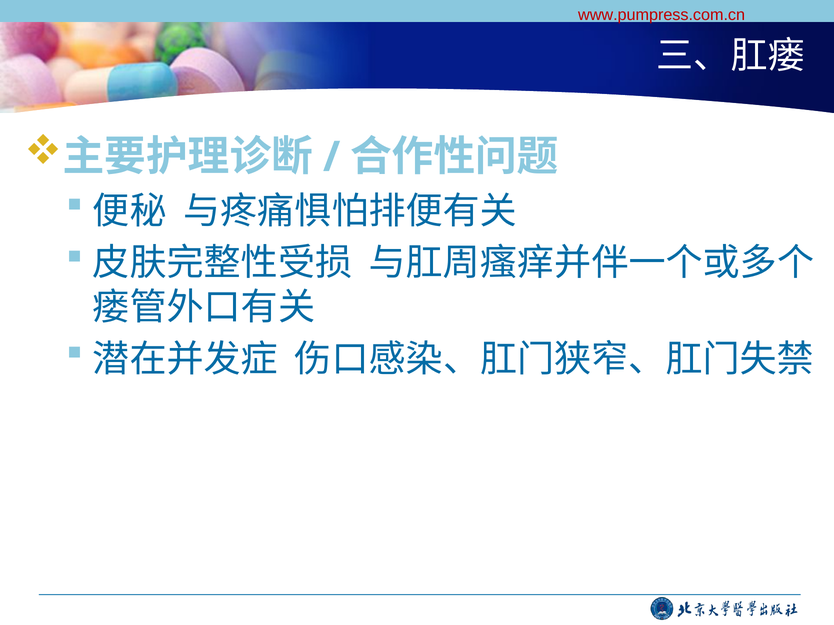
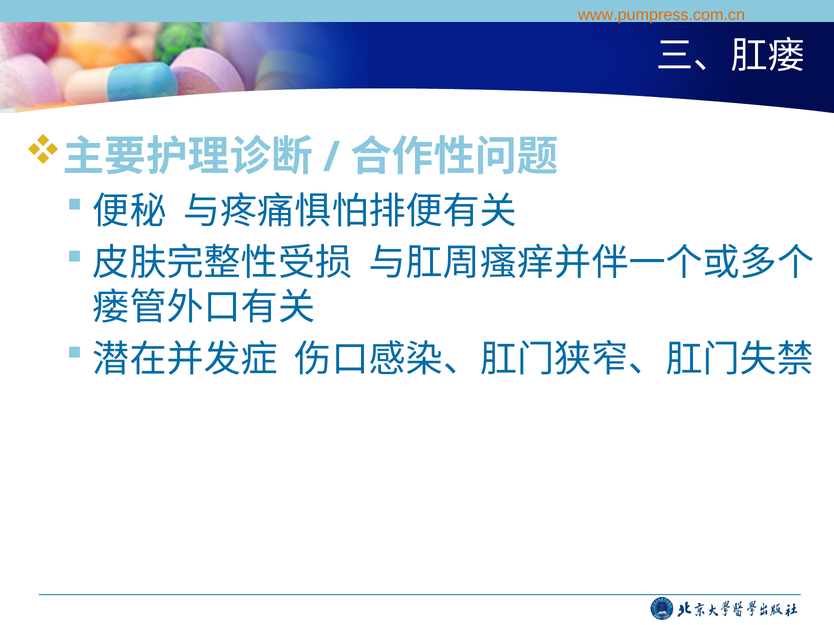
www.pumpress.com.cn colour: red -> orange
